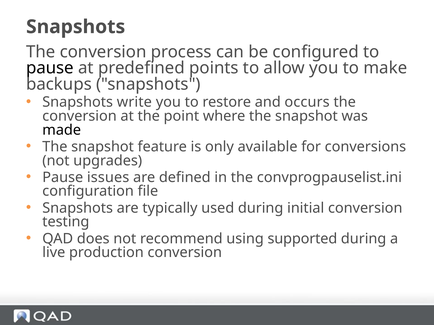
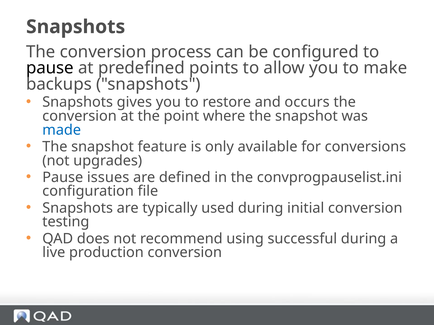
write: write -> gives
made colour: black -> blue
supported: supported -> successful
